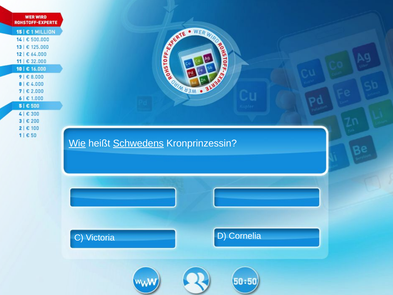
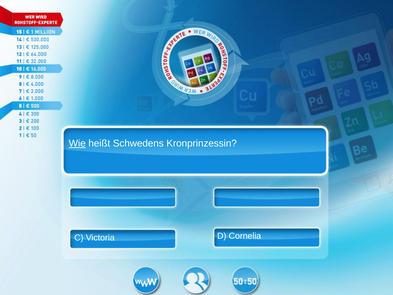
Schwedens underline: present -> none
